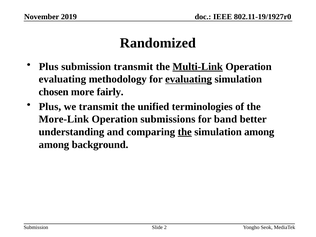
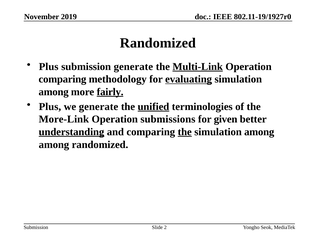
submission transmit: transmit -> generate
evaluating at (62, 79): evaluating -> comparing
chosen at (54, 92): chosen -> among
fairly underline: none -> present
we transmit: transmit -> generate
unified underline: none -> present
band: band -> given
understanding underline: none -> present
among background: background -> randomized
